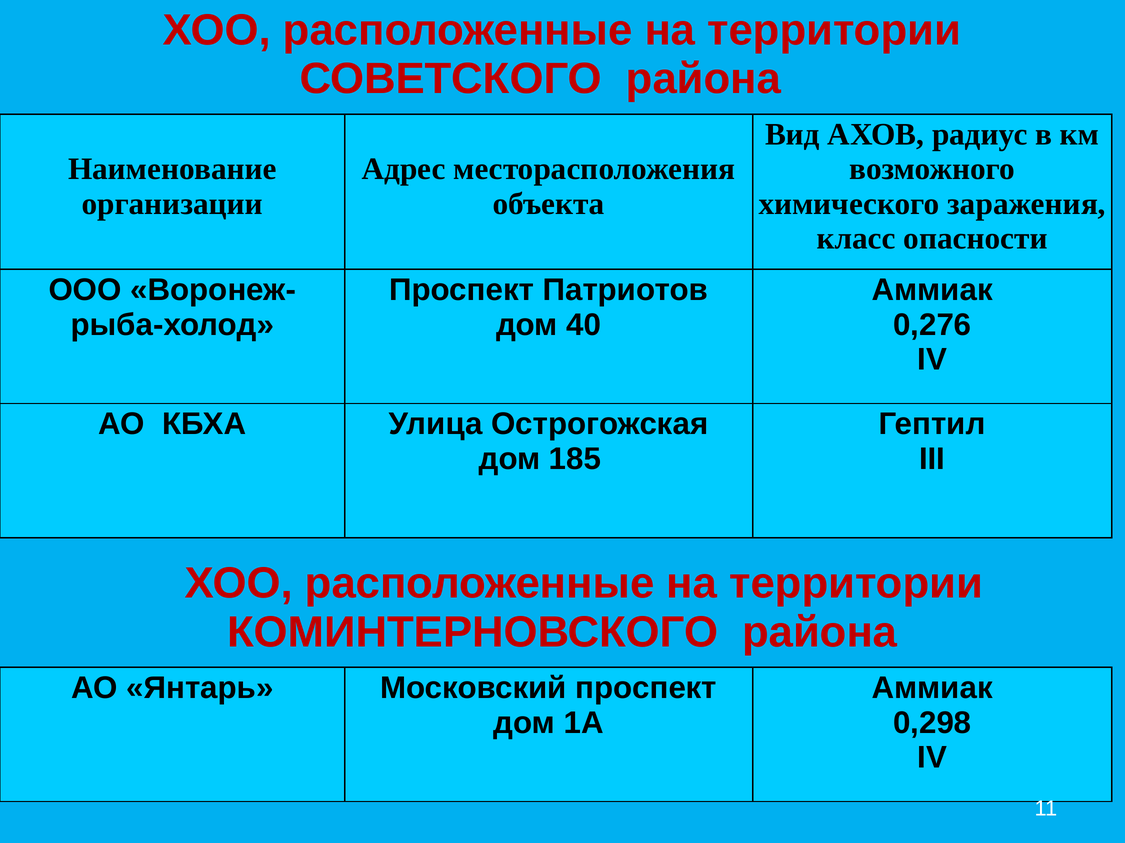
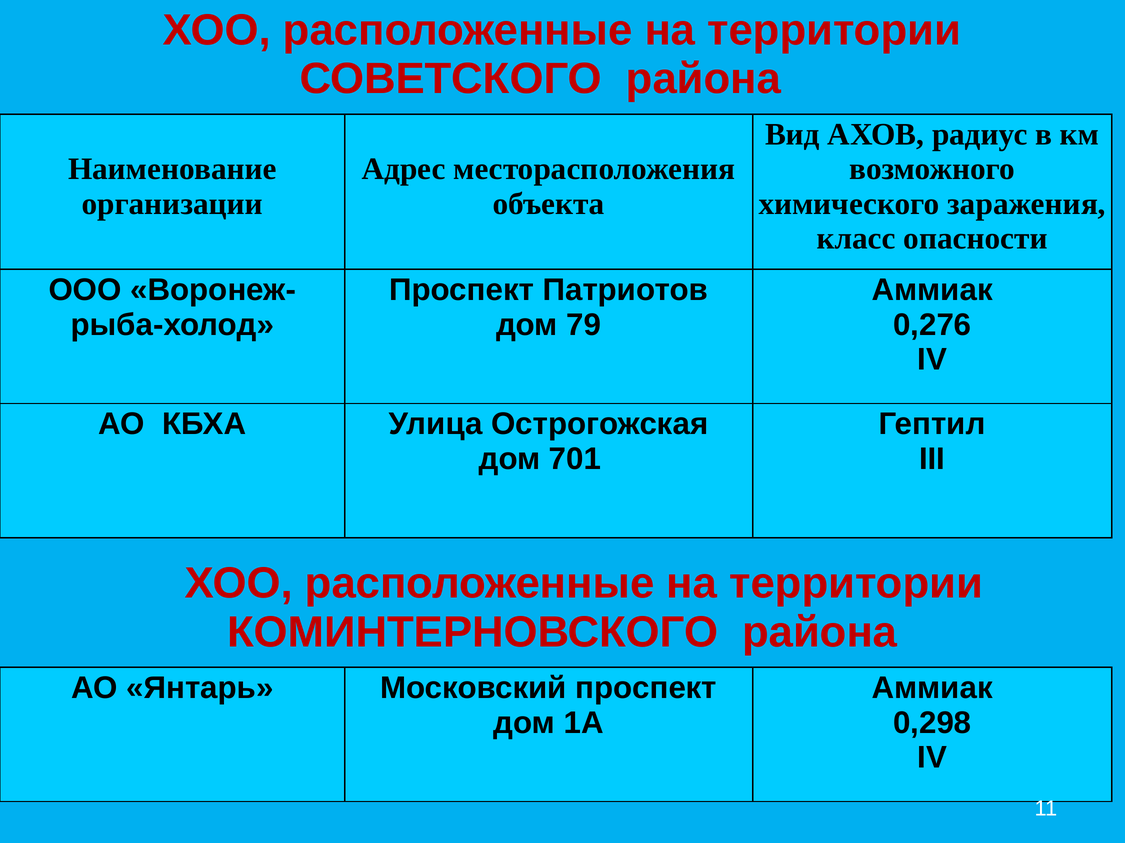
40: 40 -> 79
185: 185 -> 701
